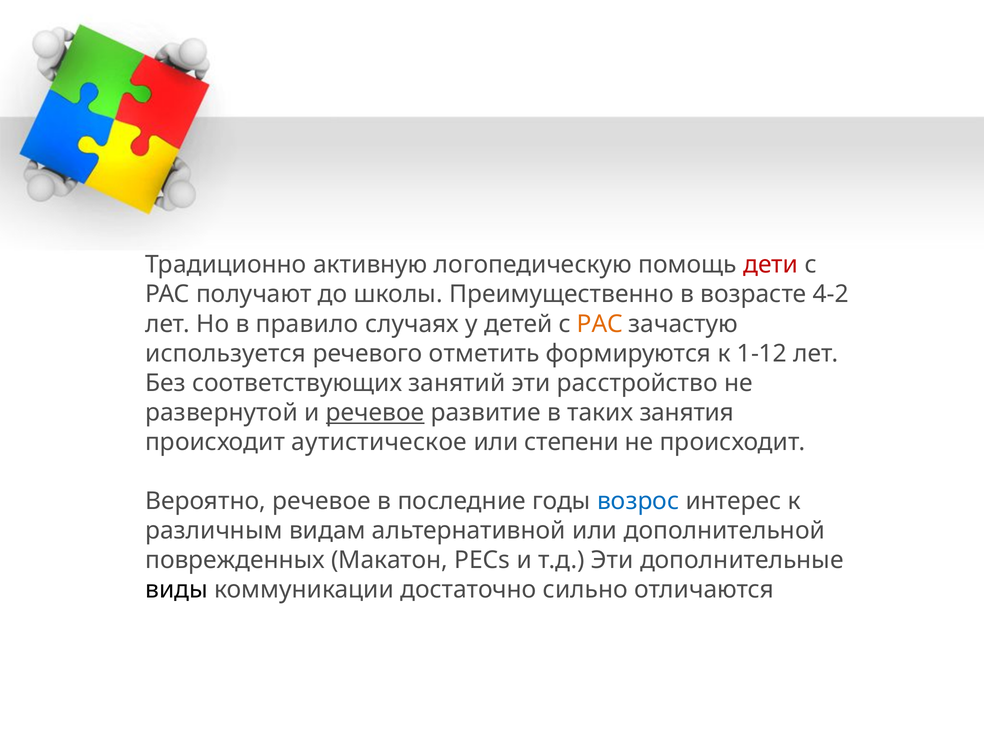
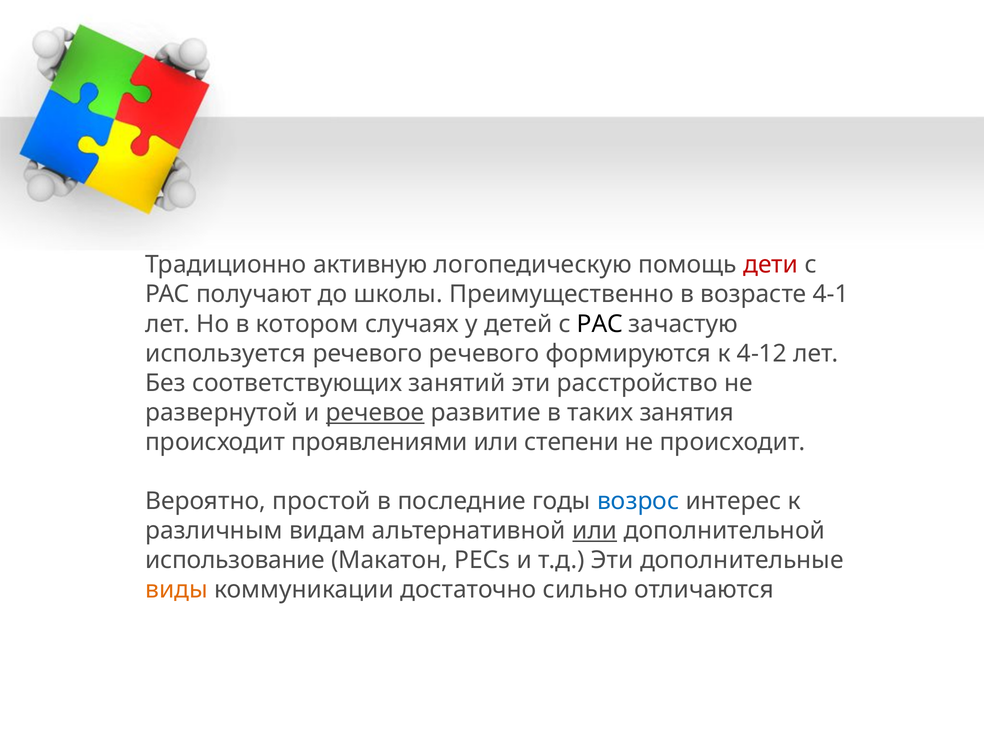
4-2: 4-2 -> 4-1
правило: правило -> котором
РАС at (600, 324) colour: orange -> black
речевого отметить: отметить -> речевого
1-12: 1-12 -> 4-12
аутистическое: аутистическое -> проявлениями
Вероятно речевое: речевое -> простой
или at (595, 531) underline: none -> present
поврежденных: поврежденных -> использование
виды colour: black -> orange
